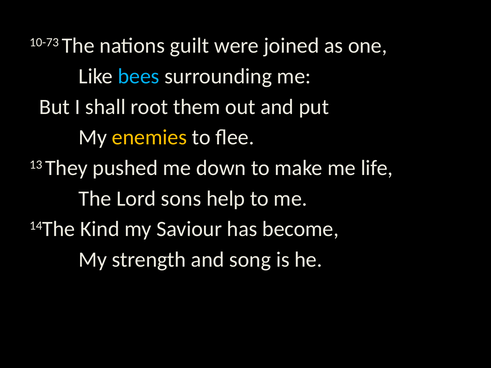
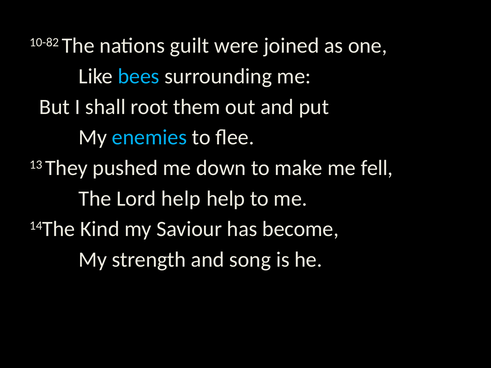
10-73: 10-73 -> 10-82
enemies colour: yellow -> light blue
life: life -> fell
Lord sons: sons -> help
